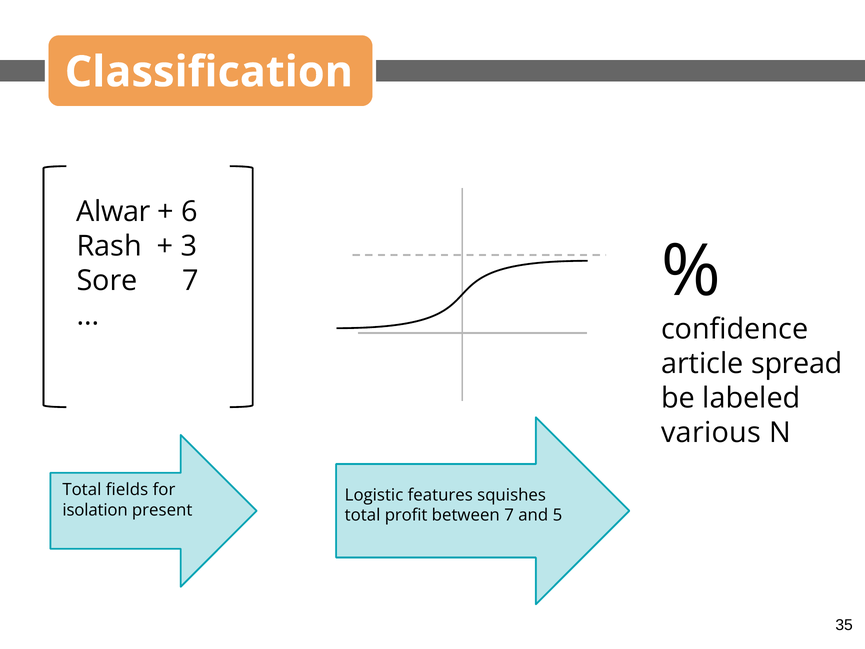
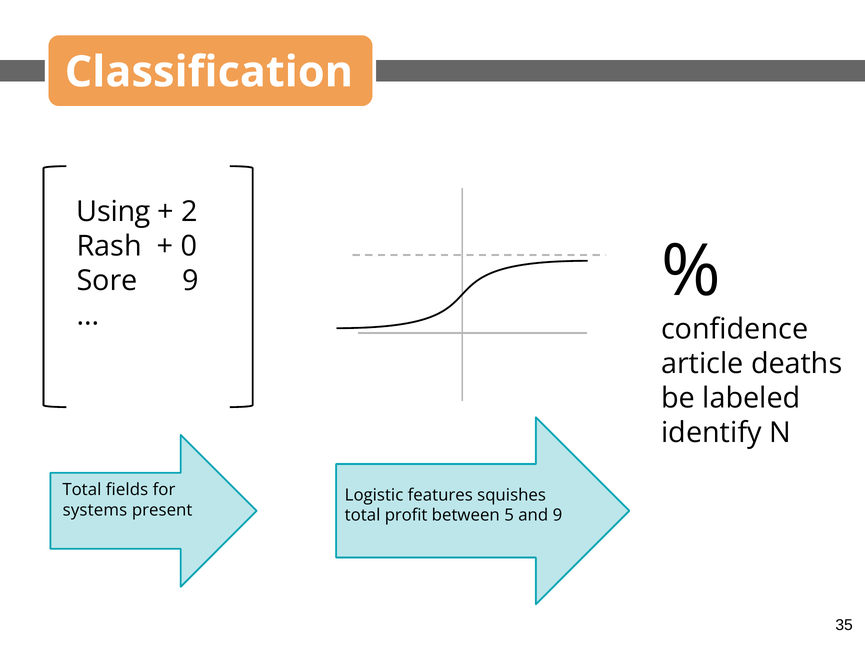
Alwar: Alwar -> Using
6: 6 -> 2
3: 3 -> 0
Sore 7: 7 -> 9
spread: spread -> deaths
various: various -> identify
isolation: isolation -> systems
between 7: 7 -> 5
and 5: 5 -> 9
